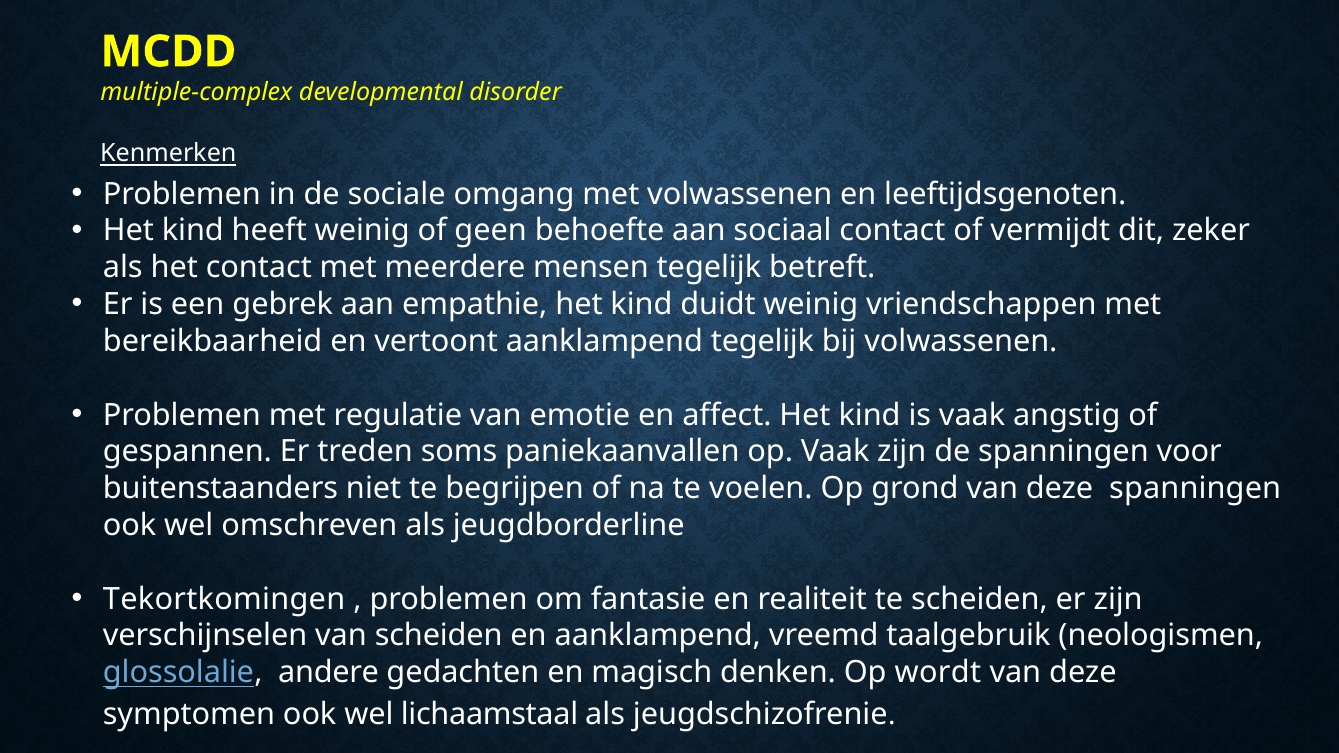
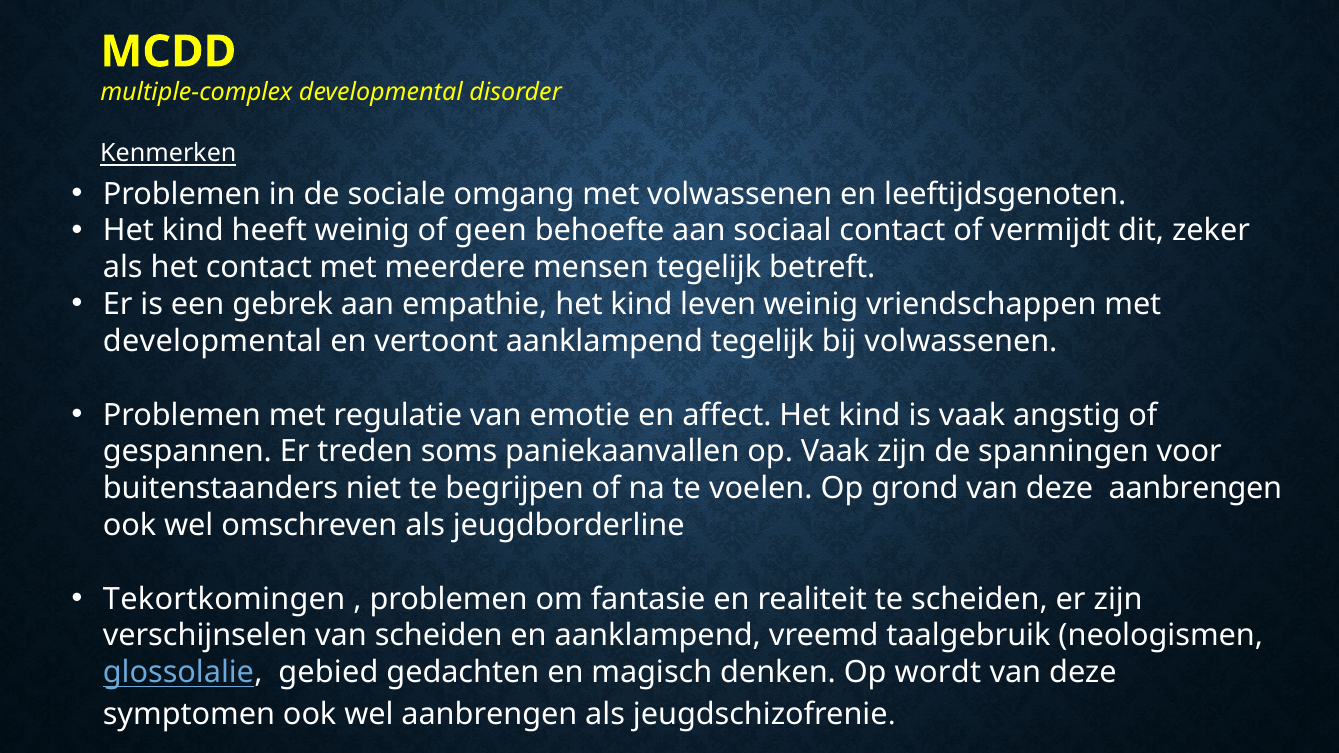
duidt: duidt -> leven
bereikbaarheid at (213, 341): bereikbaarheid -> developmental
deze spanningen: spanningen -> aanbrengen
andere: andere -> gebied
wel lichaamstaal: lichaamstaal -> aanbrengen
